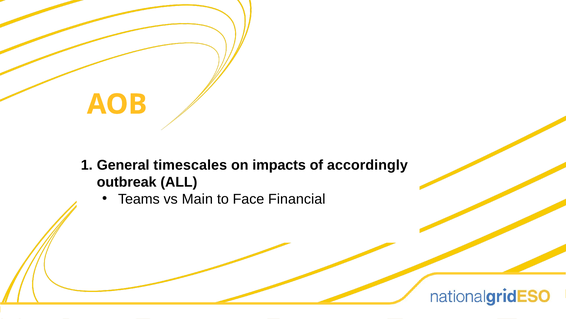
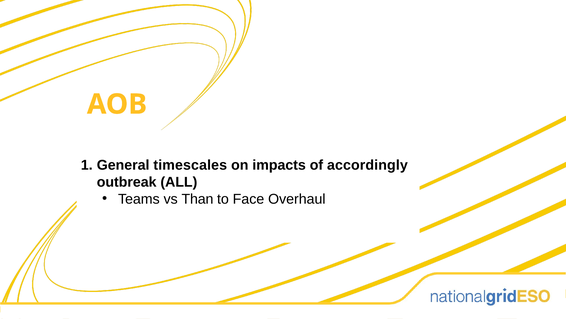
Main: Main -> Than
Financial: Financial -> Overhaul
